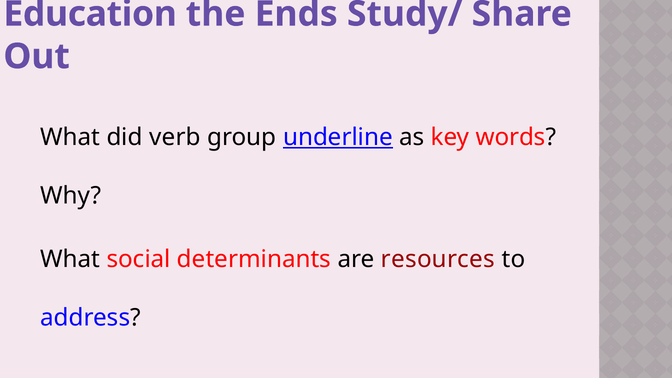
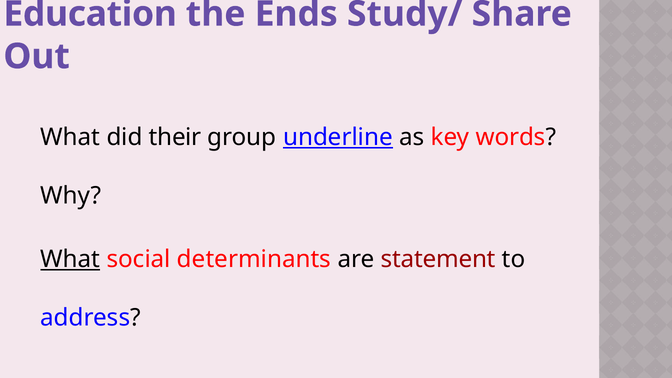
verb: verb -> their
What at (70, 259) underline: none -> present
resources: resources -> statement
